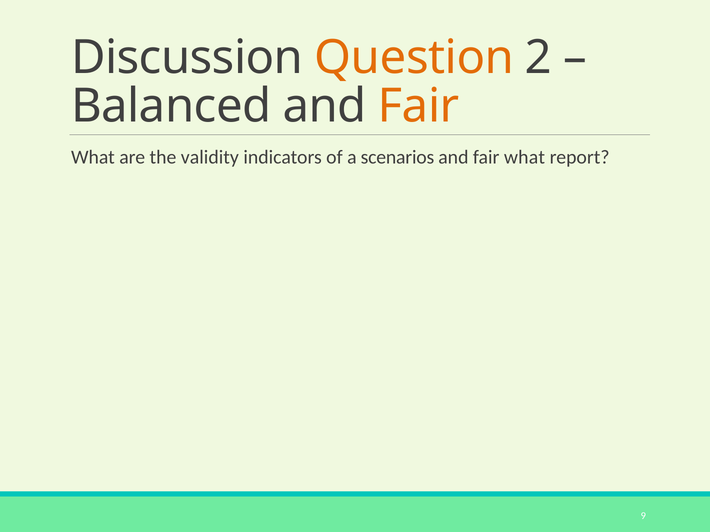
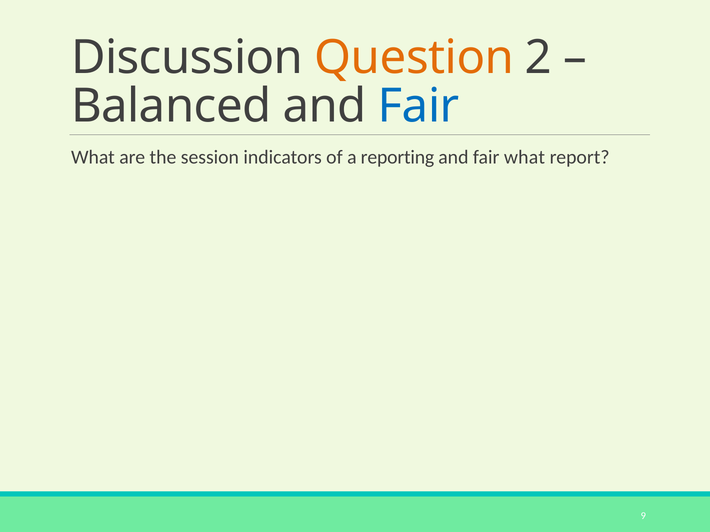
Fair at (419, 106) colour: orange -> blue
validity: validity -> session
scenarios: scenarios -> reporting
